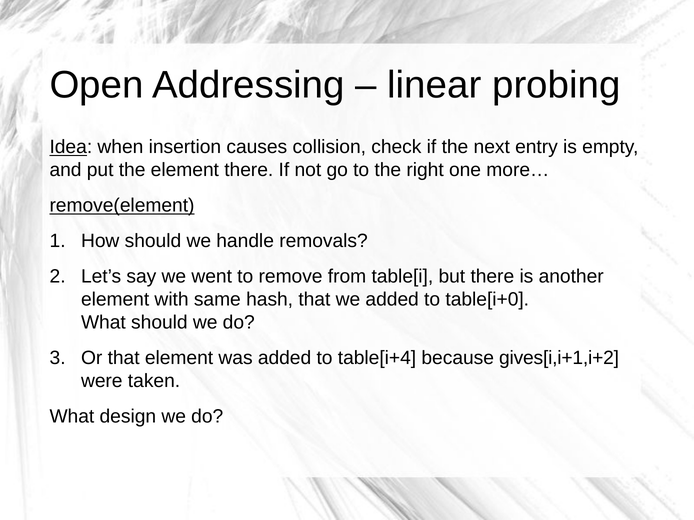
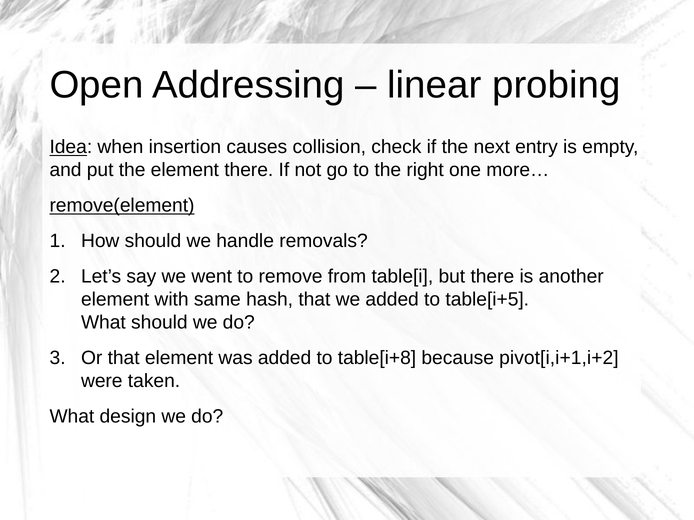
table[i+0: table[i+0 -> table[i+5
table[i+4: table[i+4 -> table[i+8
gives[i,i+1,i+2: gives[i,i+1,i+2 -> pivot[i,i+1,i+2
